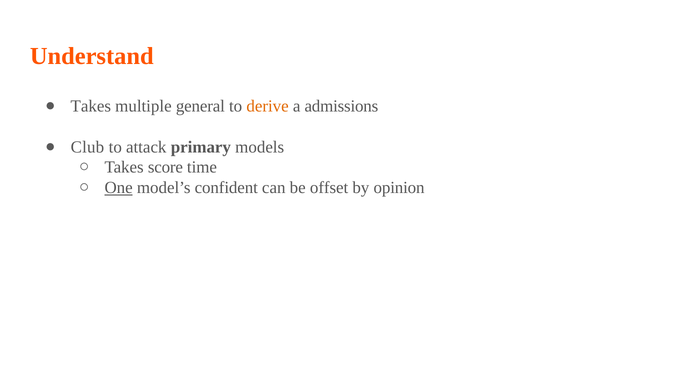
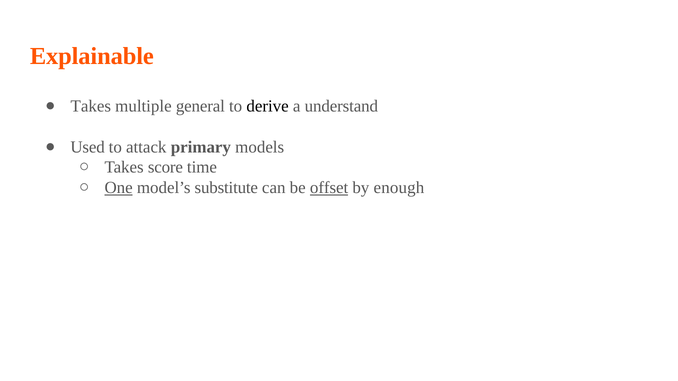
Understand: Understand -> Explainable
derive colour: orange -> black
admissions: admissions -> understand
Club: Club -> Used
confident: confident -> substitute
offset underline: none -> present
opinion: opinion -> enough
